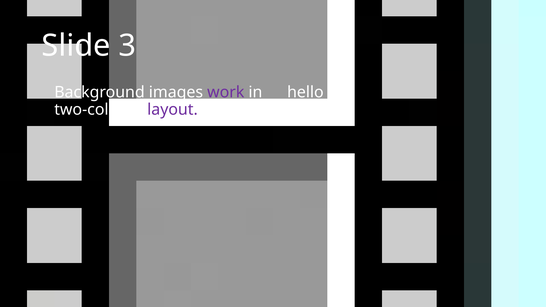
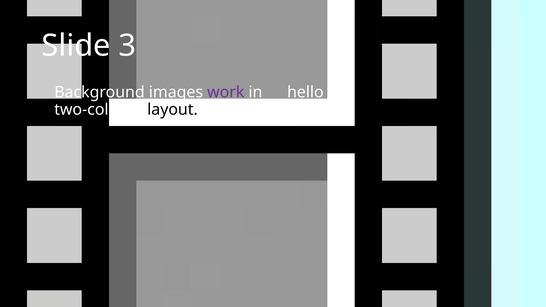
layout colour: purple -> black
